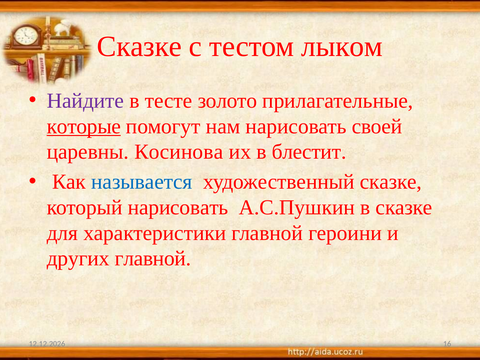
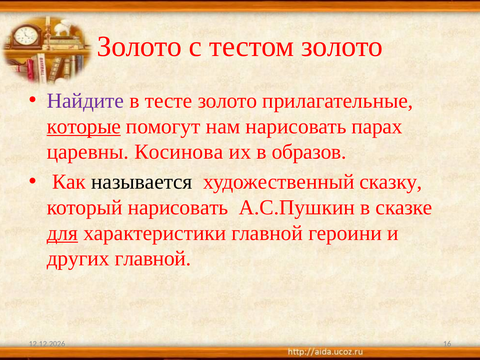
Сказке at (139, 46): Сказке -> Золото
тестом лыком: лыком -> золото
своей: своей -> парах
блестит: блестит -> образов
называется colour: blue -> black
художественный сказке: сказке -> сказку
для underline: none -> present
